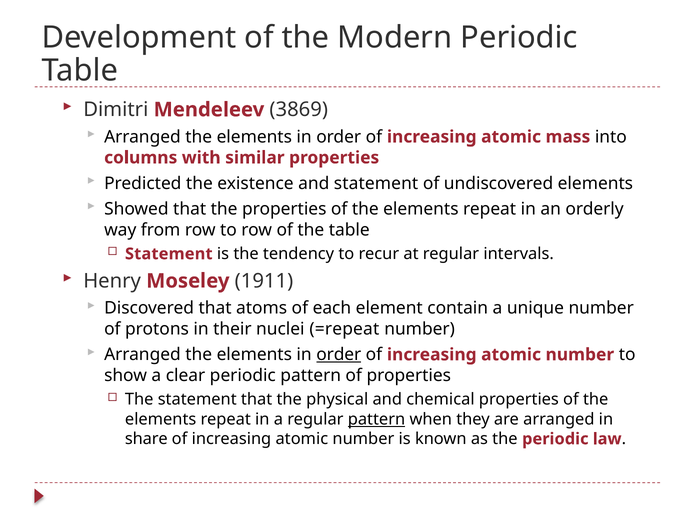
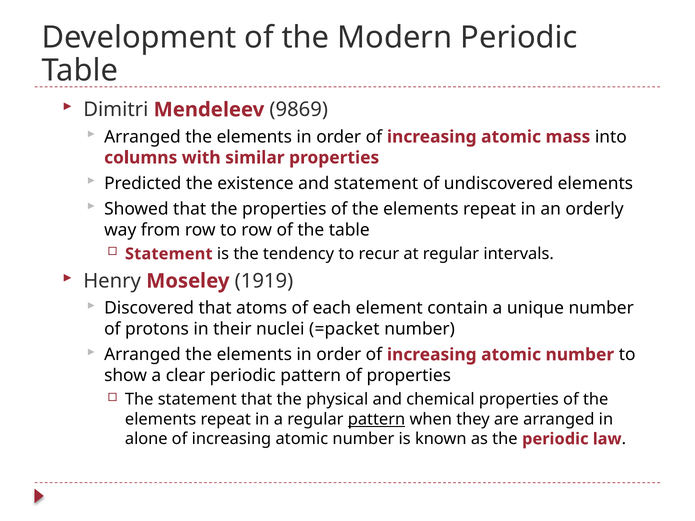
3869: 3869 -> 9869
1911: 1911 -> 1919
=repeat: =repeat -> =packet
order at (339, 355) underline: present -> none
share: share -> alone
